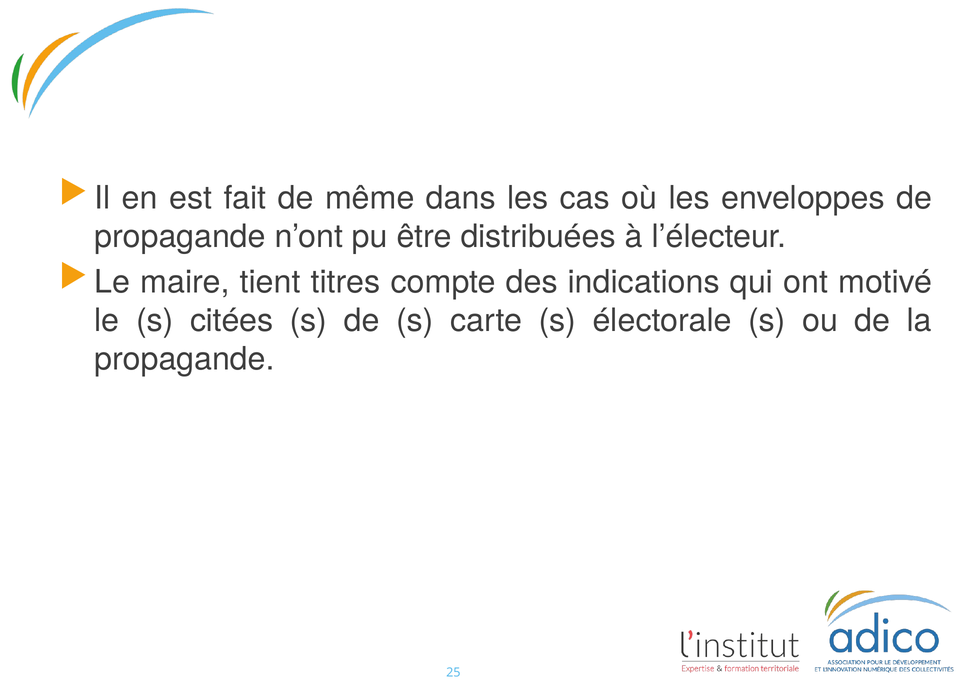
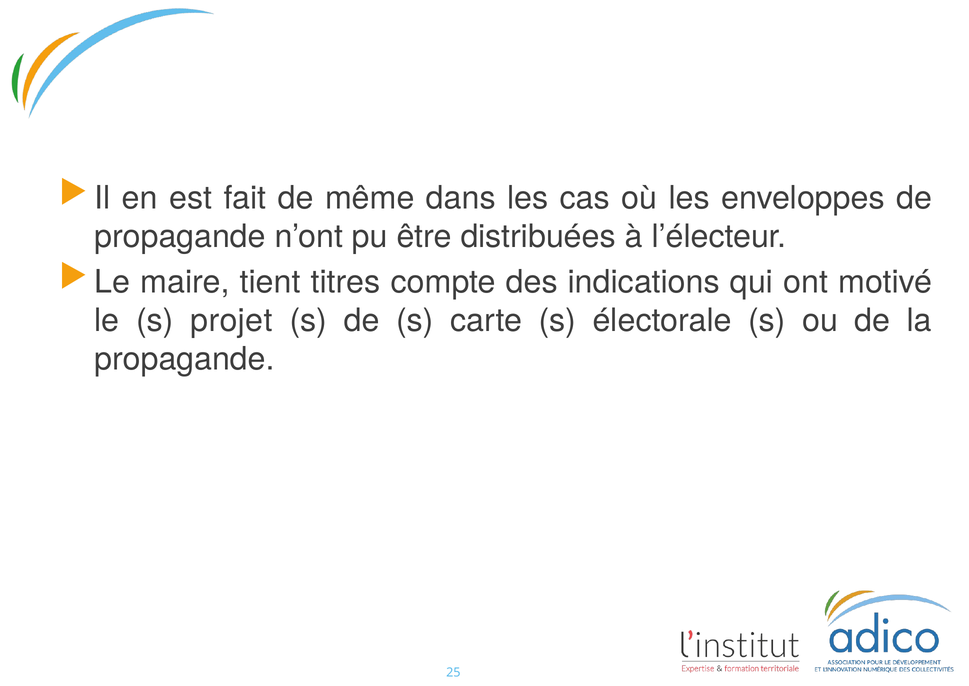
citées: citées -> projet
